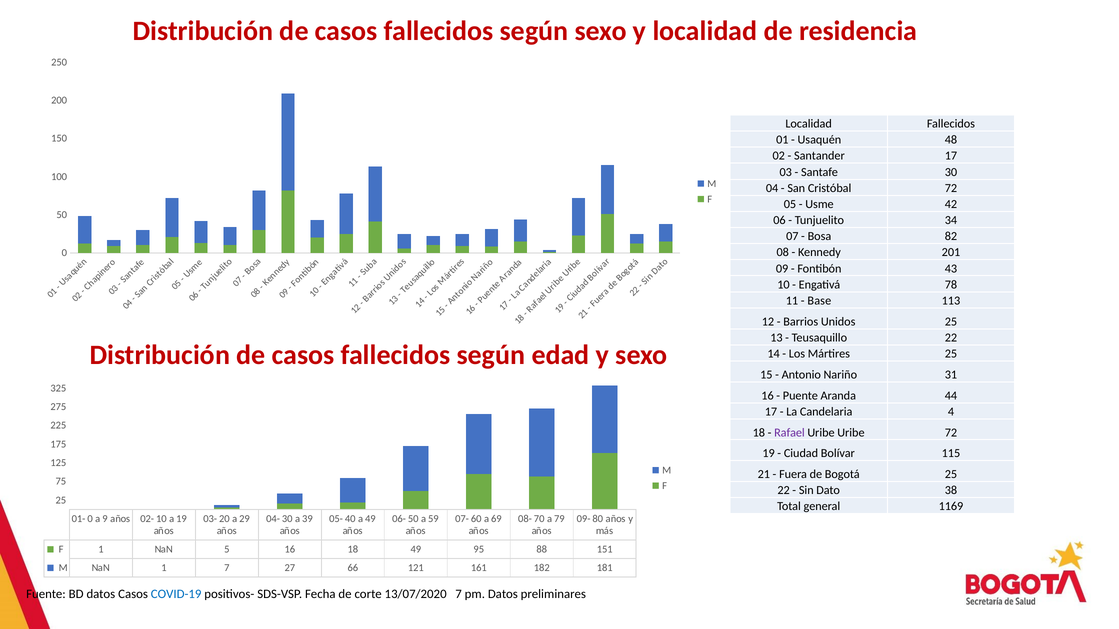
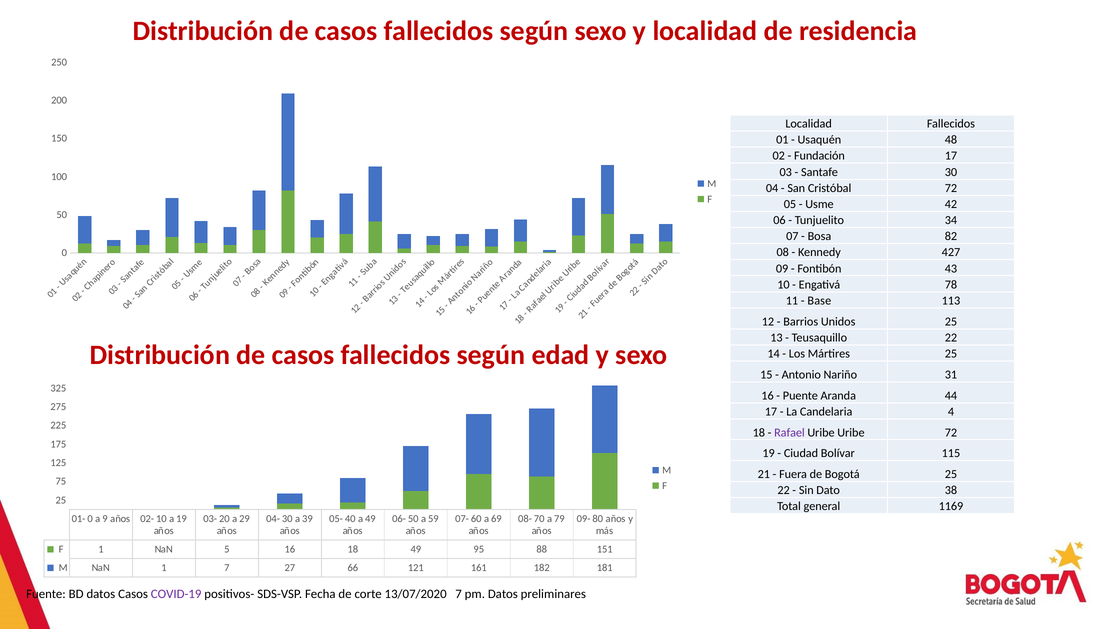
Santander: Santander -> Fundación
201: 201 -> 427
COVID-19 colour: blue -> purple
